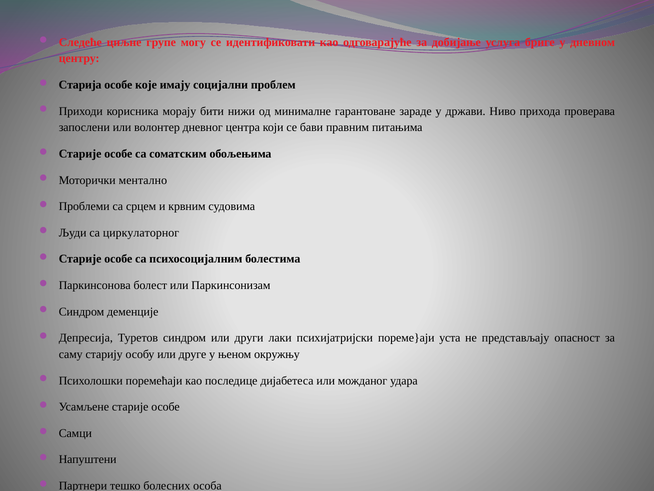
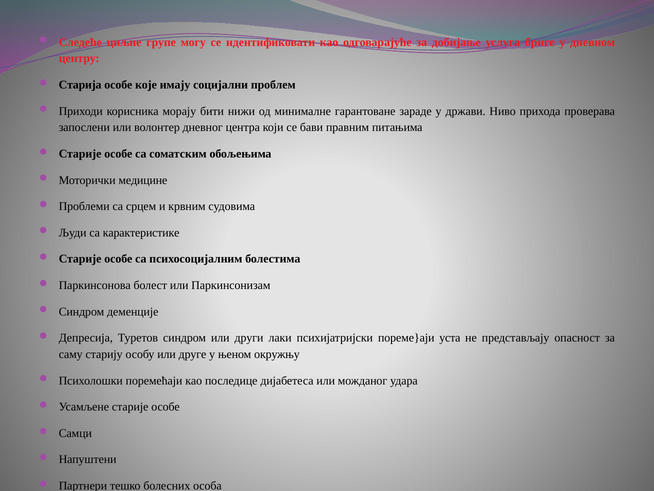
ментално: ментално -> медицине
циркулаторног: циркулаторног -> карактеристике
